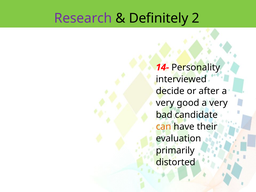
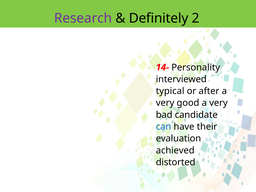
decide: decide -> typical
can colour: orange -> blue
primarily: primarily -> achieved
